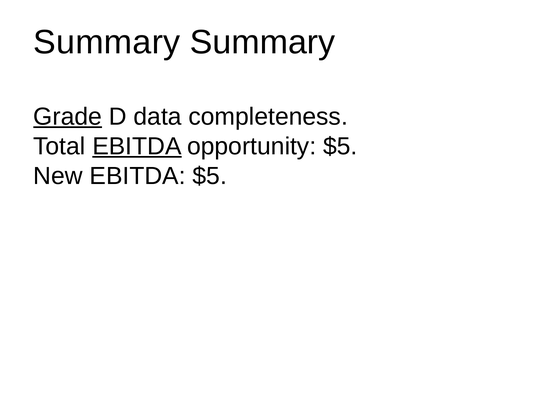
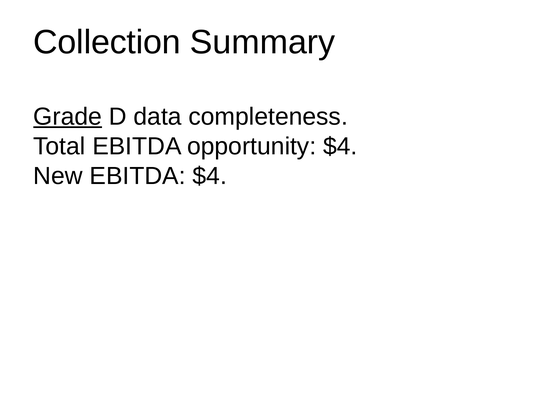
Summary at (107, 42): Summary -> Collection
EBITDA at (137, 146) underline: present -> none
opportunity $5: $5 -> $4
EBITDA $5: $5 -> $4
